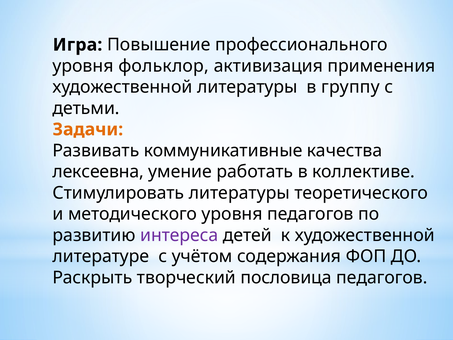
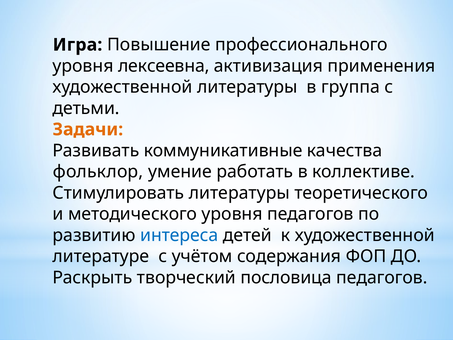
фольклор: фольклор -> лексеевна
группу: группу -> группа
лексеевна: лексеевна -> фольклор
интереса colour: purple -> blue
